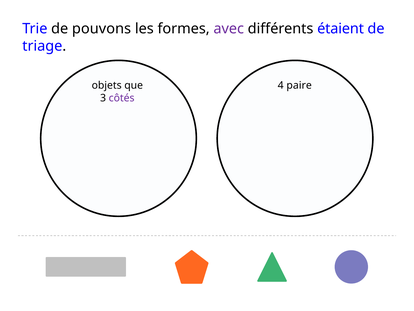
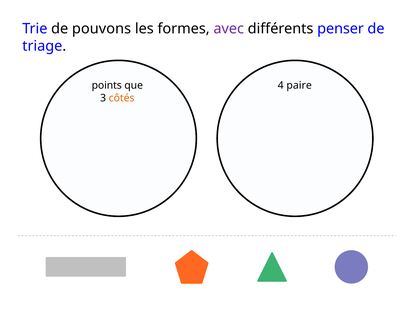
étaient: étaient -> penser
objets: objets -> points
côtés colour: purple -> orange
